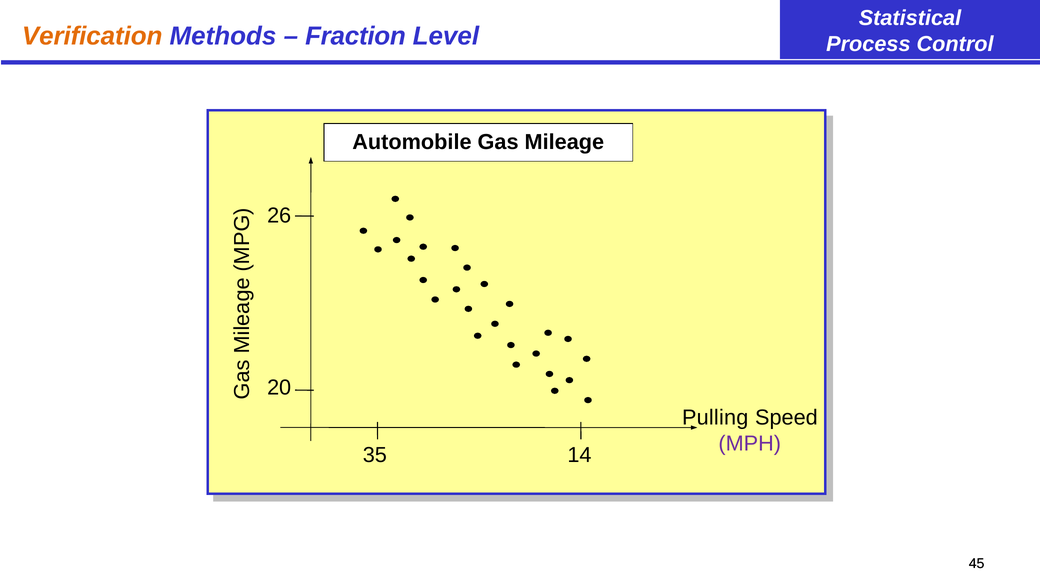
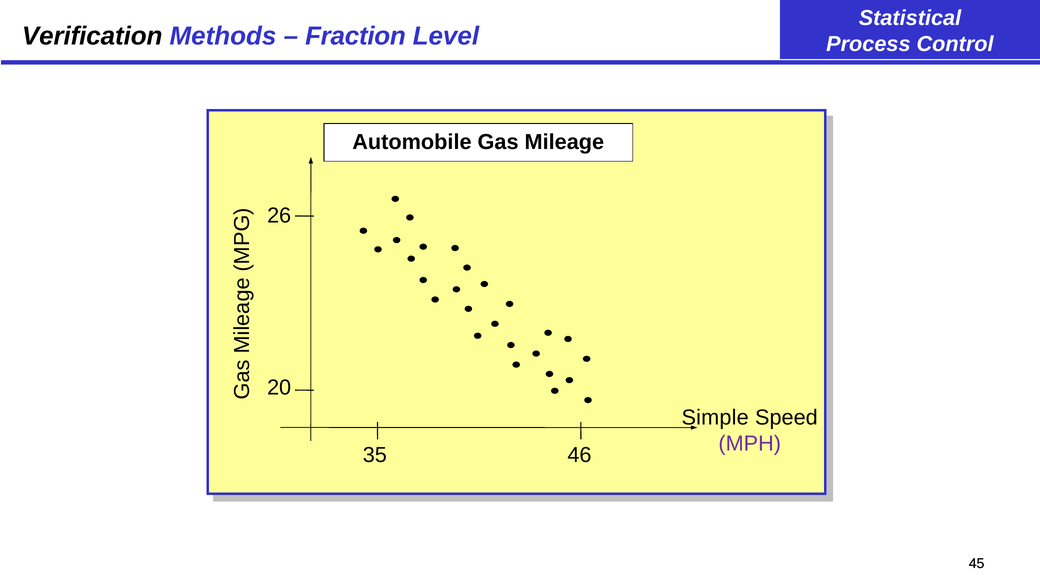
Verification colour: orange -> black
Pulling: Pulling -> Simple
14: 14 -> 46
